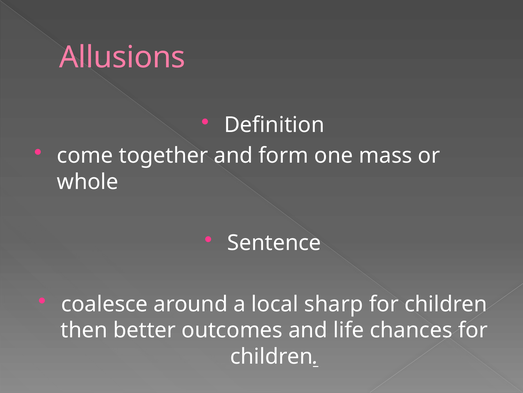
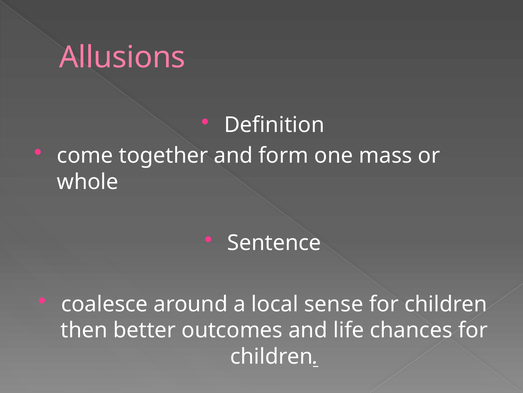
sharp: sharp -> sense
